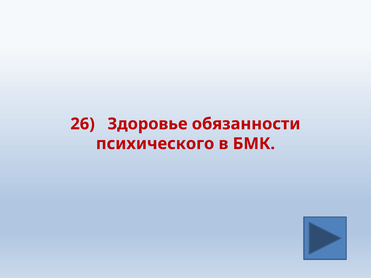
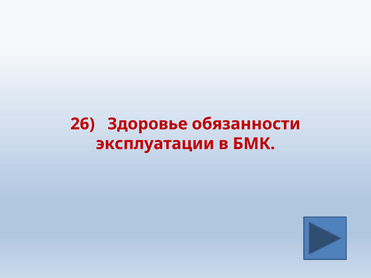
психического: психического -> эксплуатации
